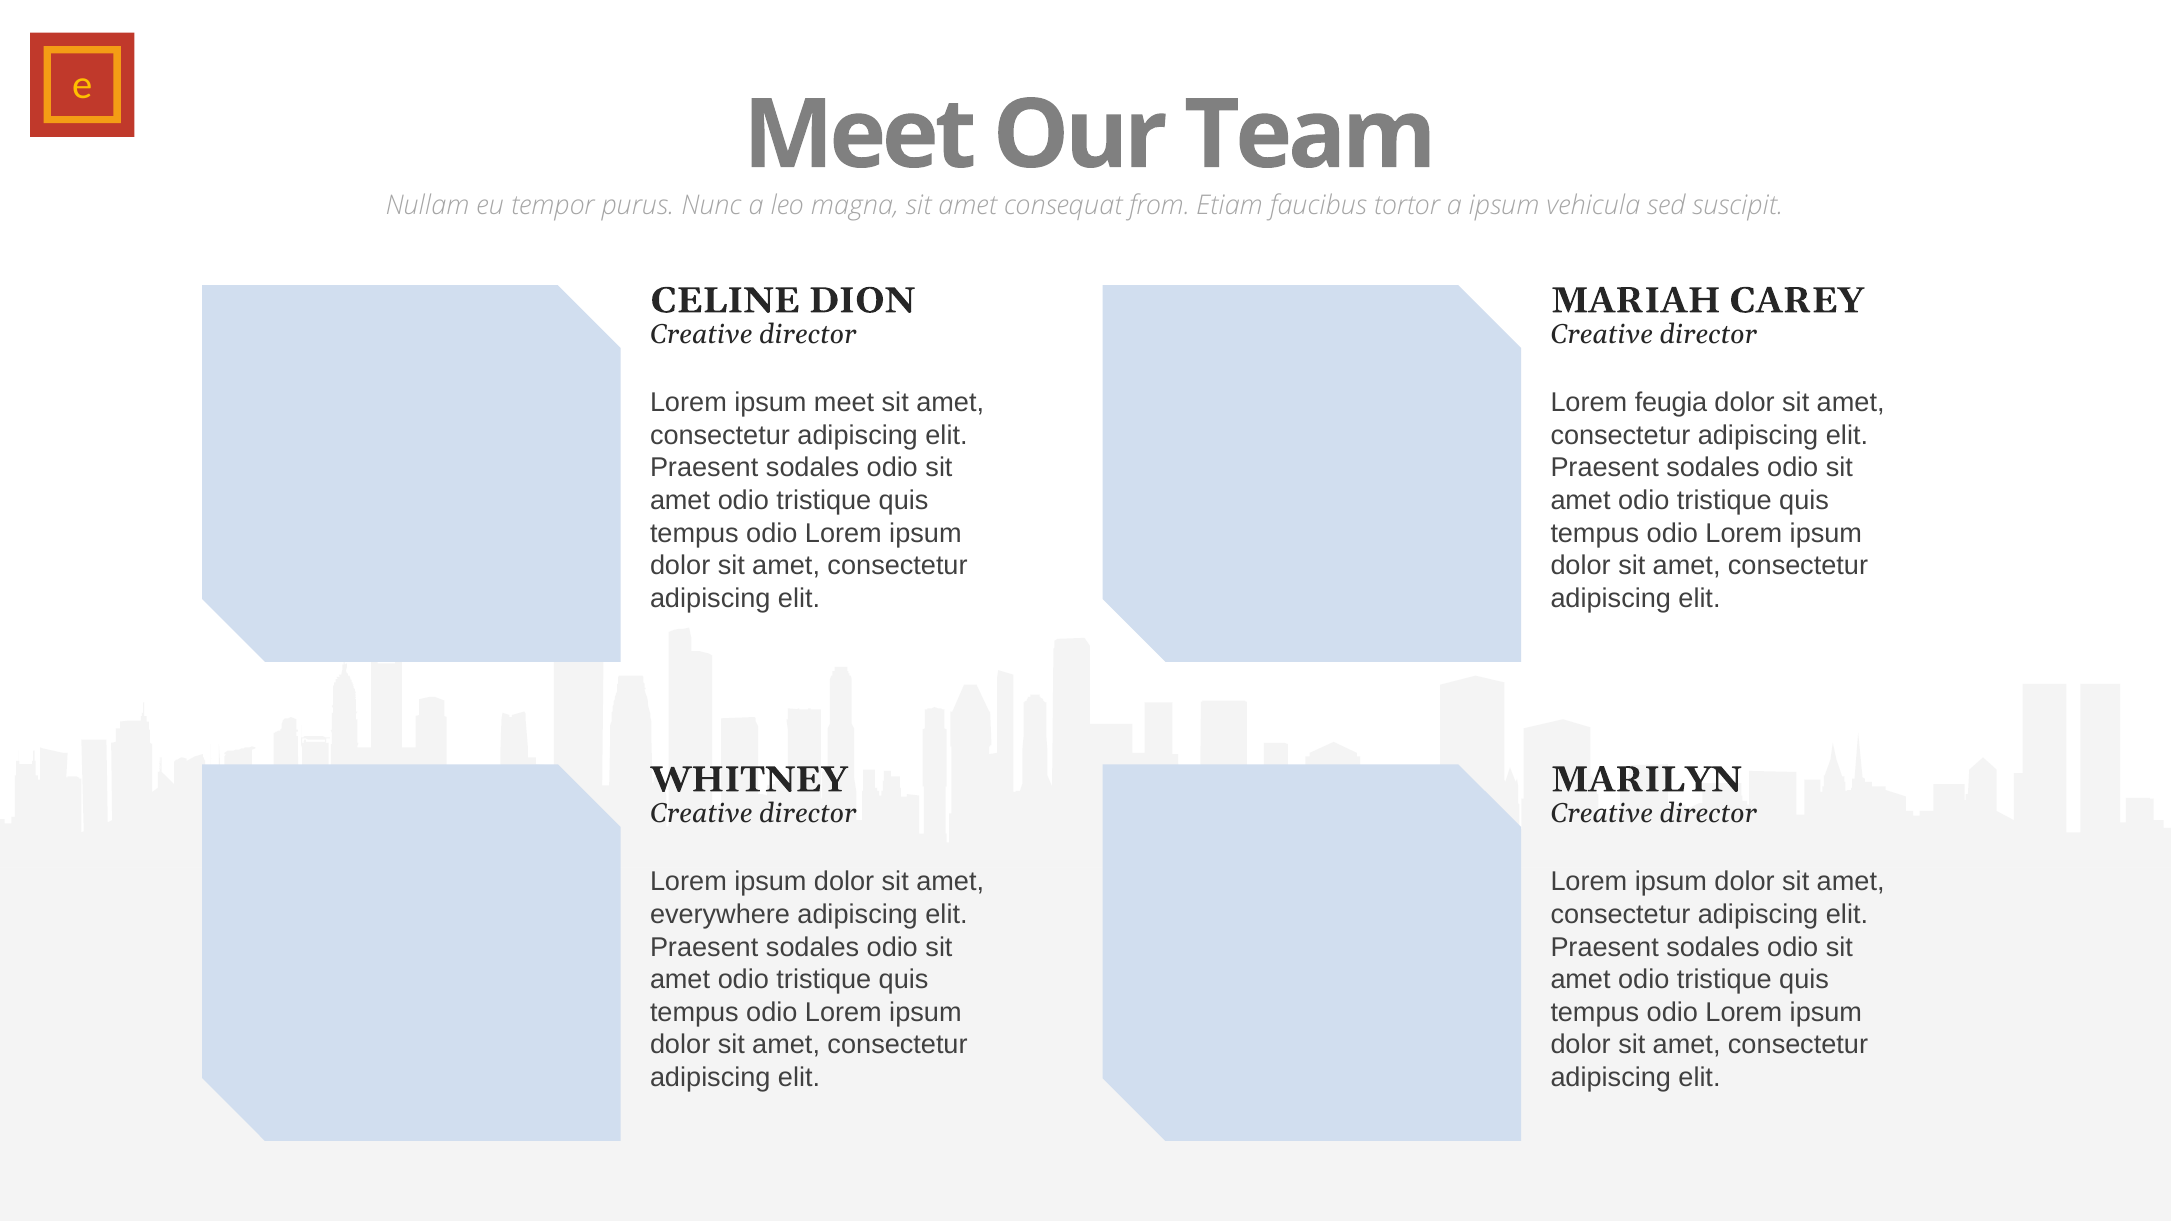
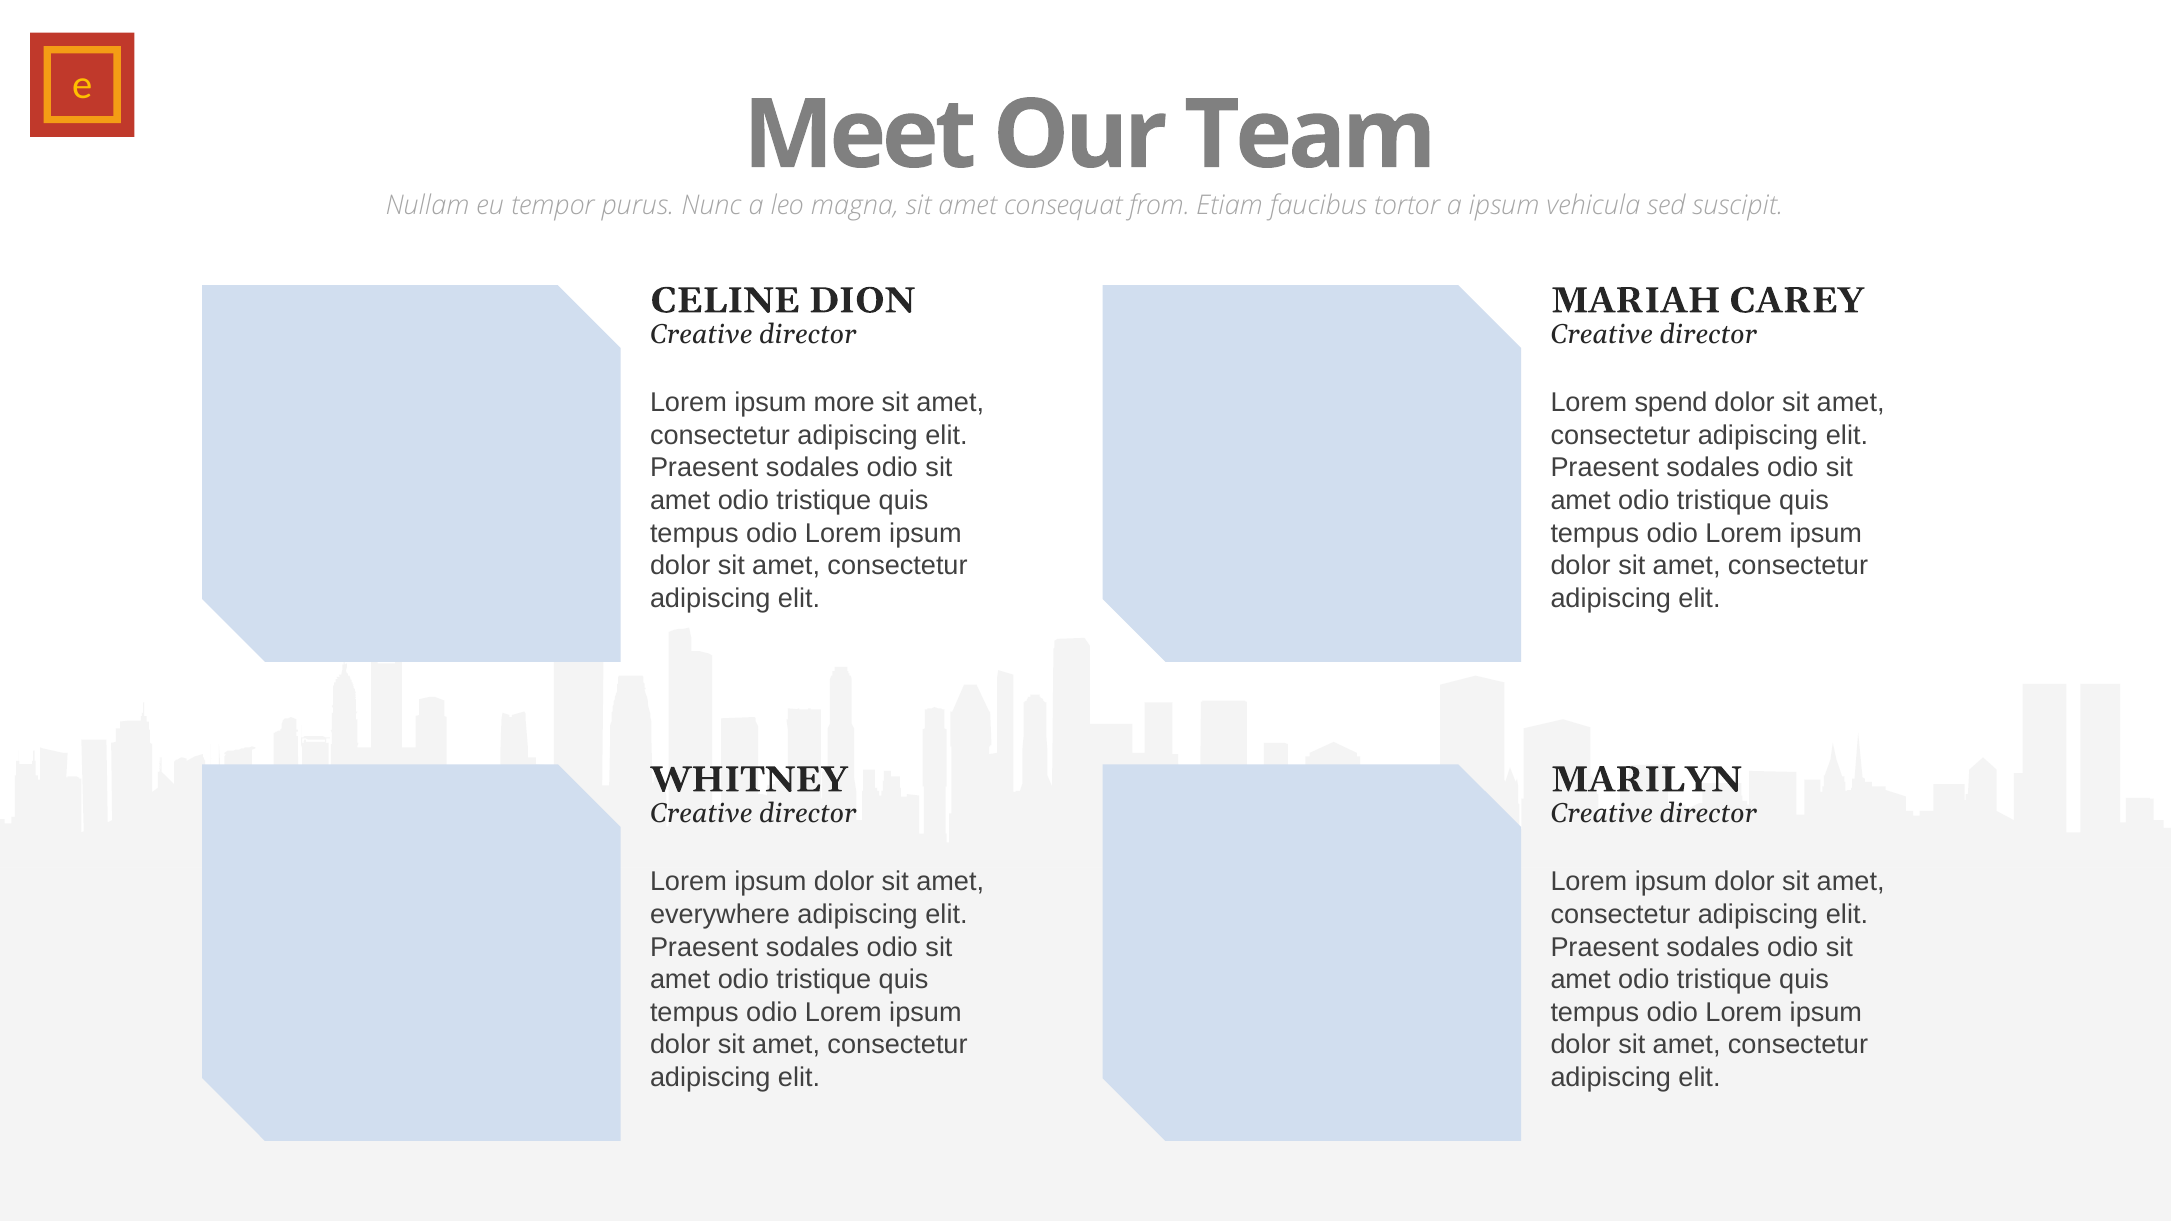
ipsum meet: meet -> more
feugia: feugia -> spend
